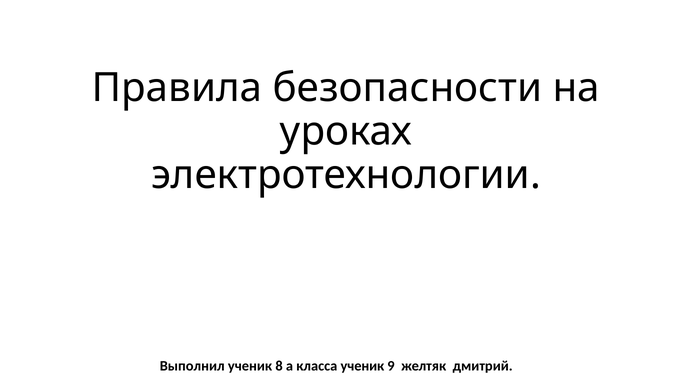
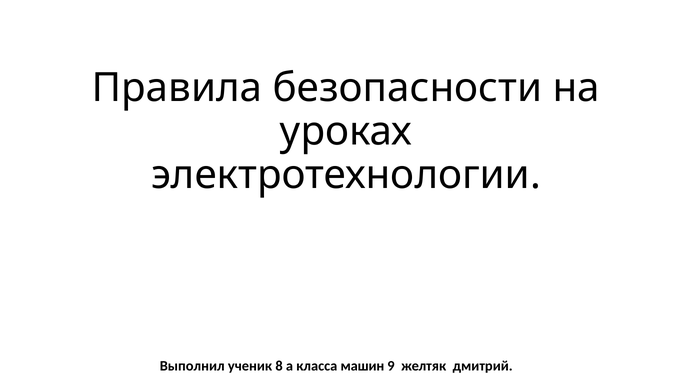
класса ученик: ученик -> машин
